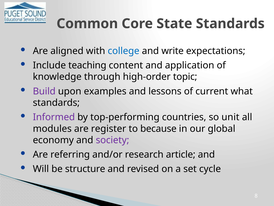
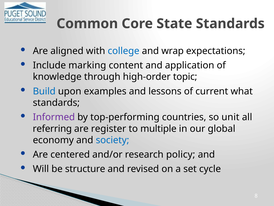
write: write -> wrap
teaching: teaching -> marking
Build colour: purple -> blue
modules: modules -> referring
because: because -> multiple
society colour: purple -> blue
referring: referring -> centered
article: article -> policy
